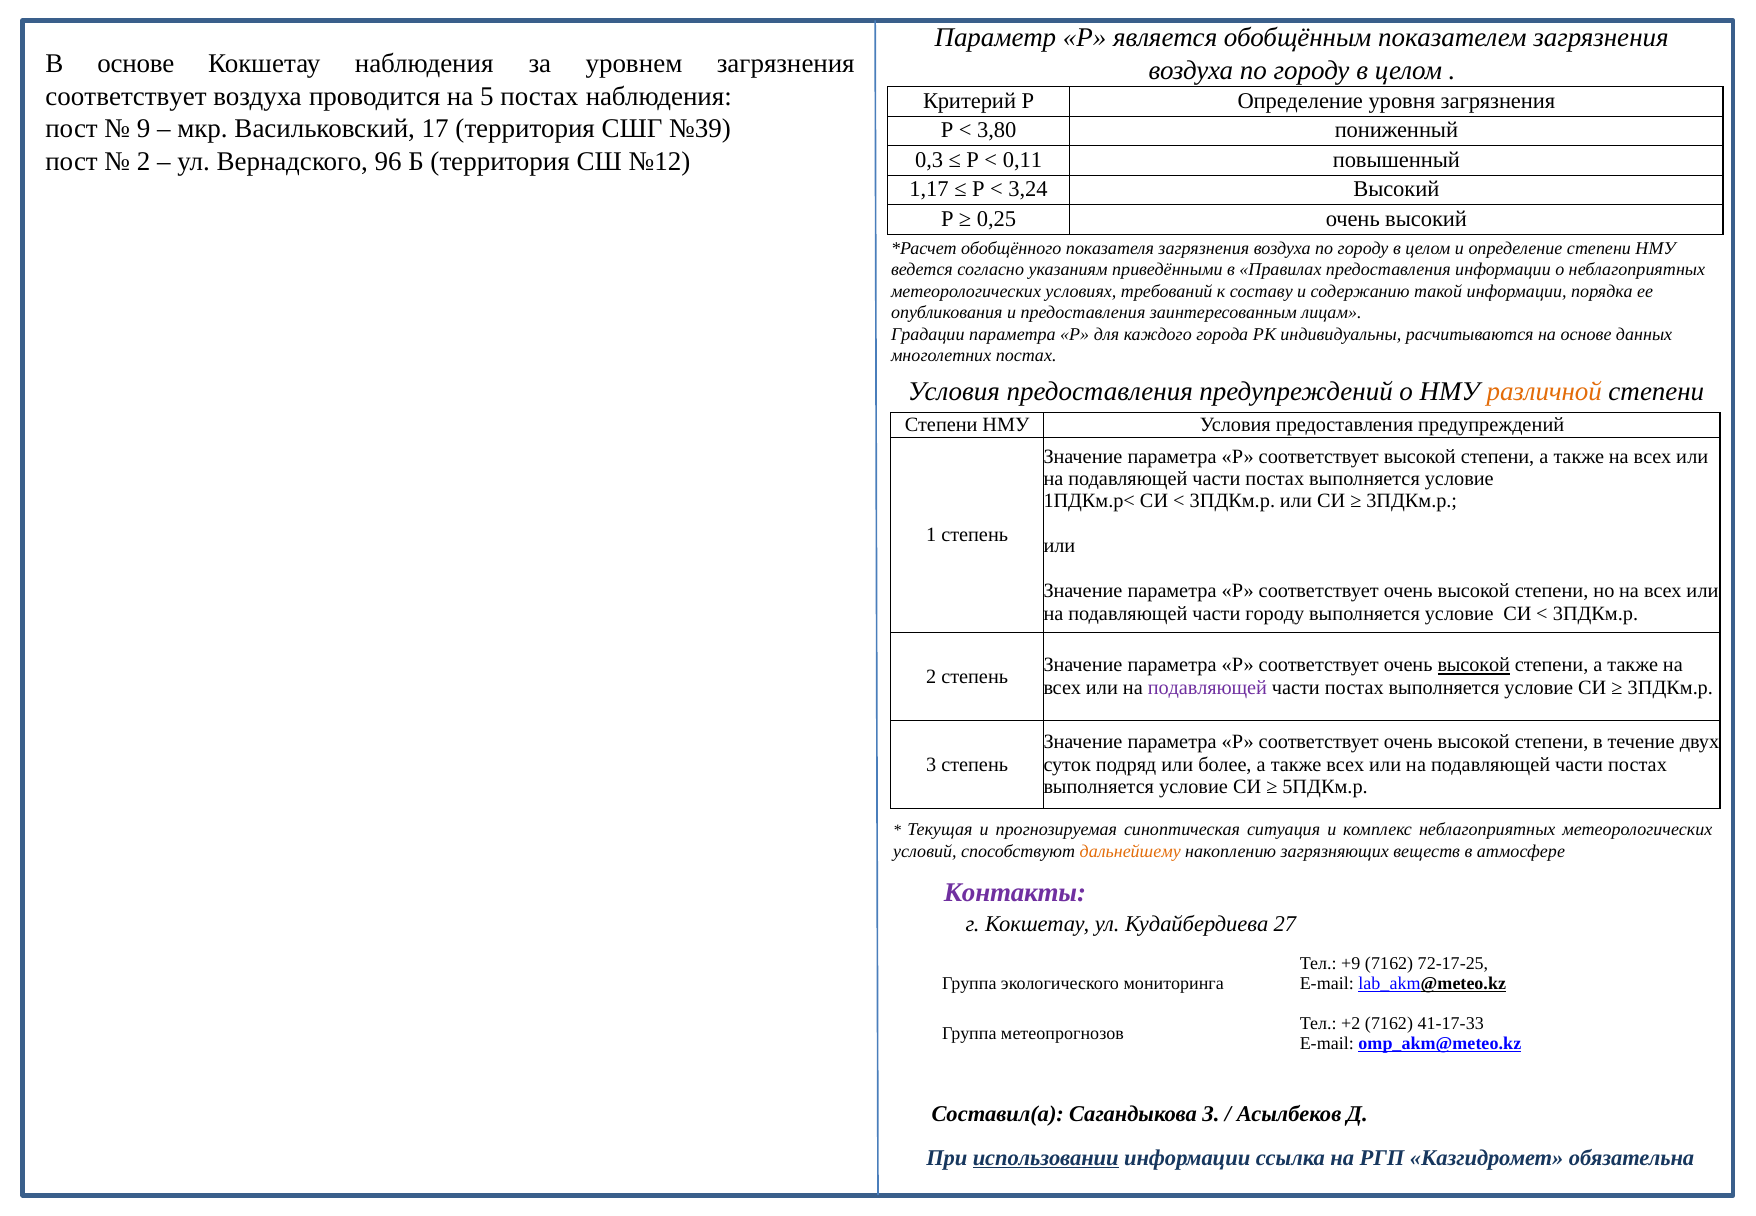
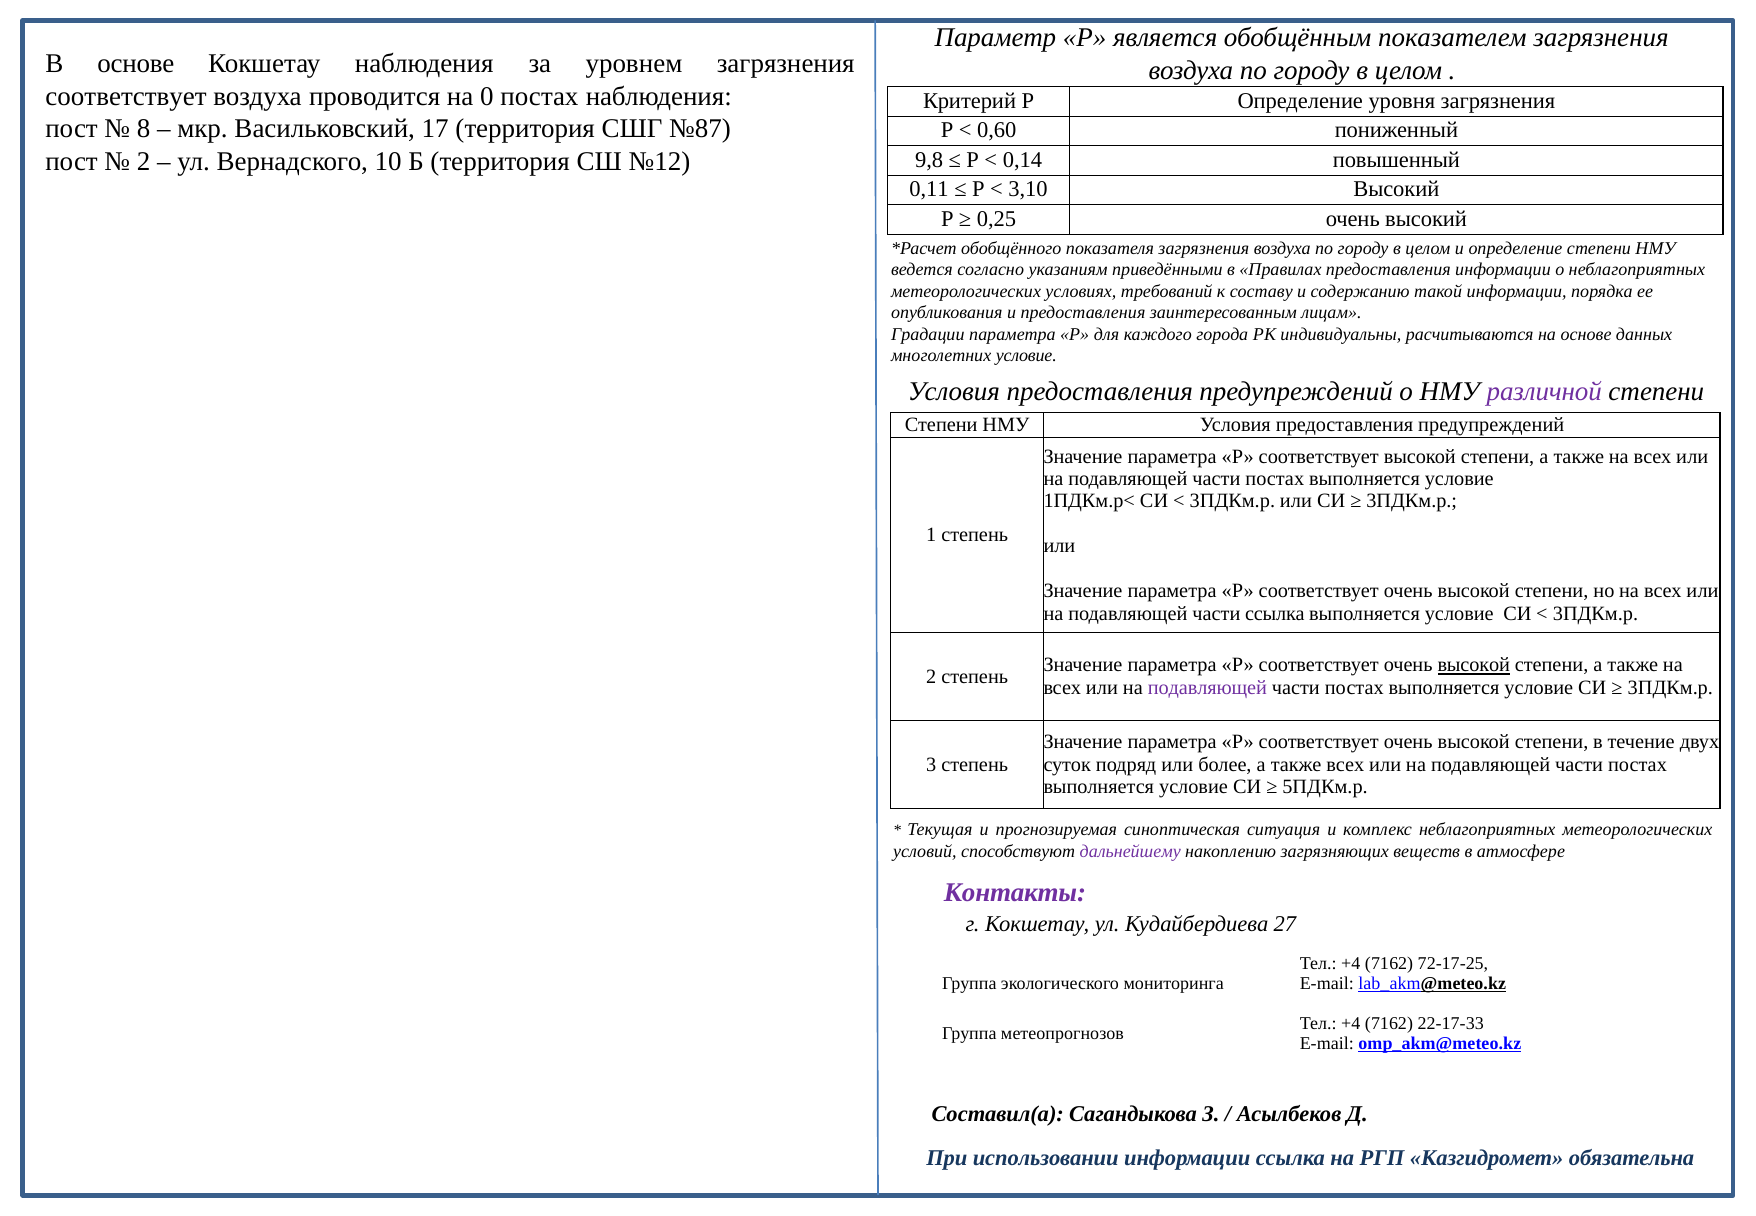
5: 5 -> 0
9: 9 -> 8
№39: №39 -> №87
3,80: 3,80 -> 0,60
96: 96 -> 10
0,3: 0,3 -> 9,8
0,11: 0,11 -> 0,14
1,17: 1,17 -> 0,11
3,24: 3,24 -> 3,10
многолетних постах: постах -> условие
различной colour: orange -> purple
части городу: городу -> ссылка
дальнейшему colour: orange -> purple
+9 at (1351, 963): +9 -> +4
+2 at (1351, 1023): +2 -> +4
41-17-33: 41-17-33 -> 22-17-33
использовании underline: present -> none
